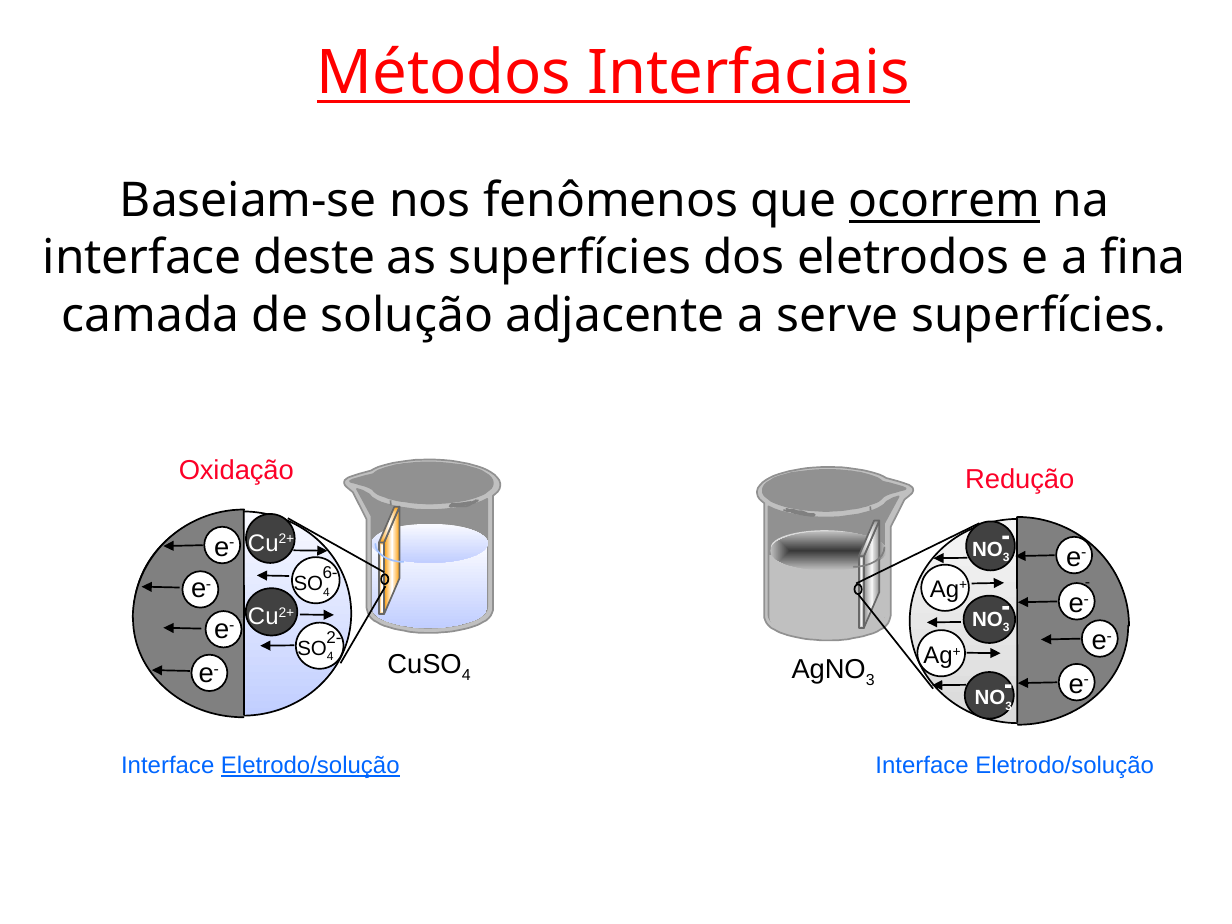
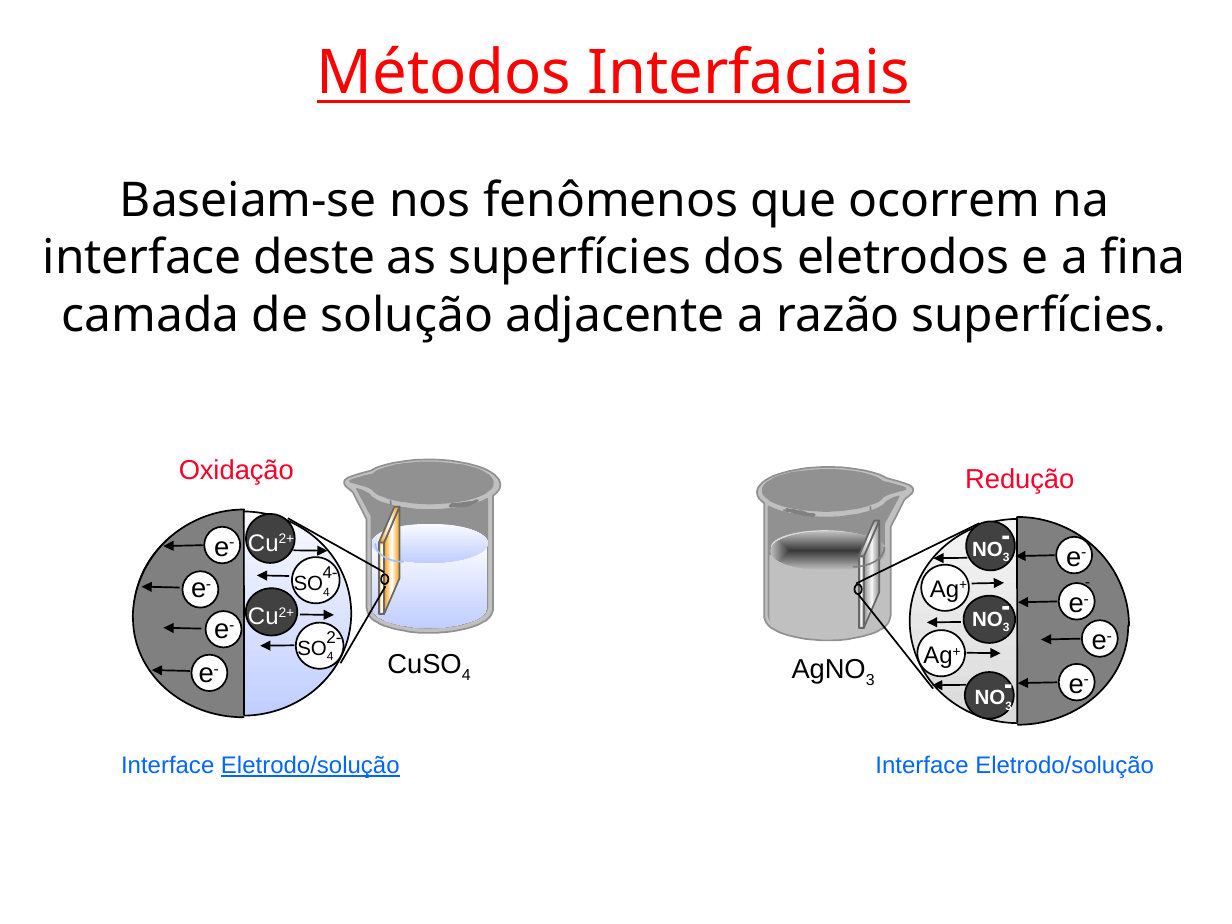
ocorrem underline: present -> none
serve: serve -> razão
6-: 6- -> 4-
